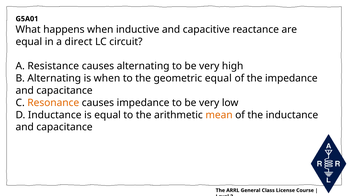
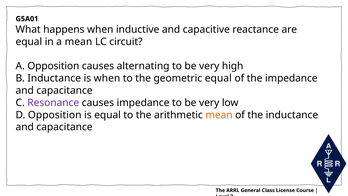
a direct: direct -> mean
A Resistance: Resistance -> Opposition
B Alternating: Alternating -> Inductance
Resonance colour: orange -> purple
D Inductance: Inductance -> Opposition
